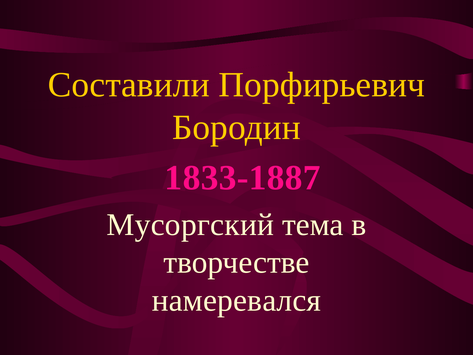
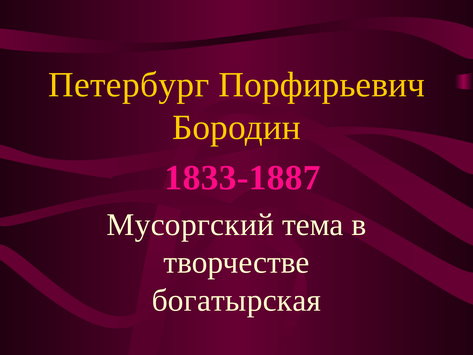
Составили: Составили -> Петербург
намеревался: намеревался -> богатырская
